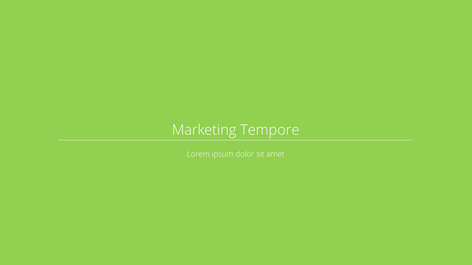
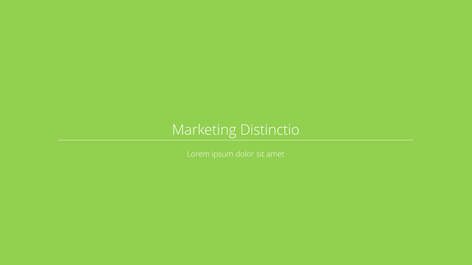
Tempore: Tempore -> Distinctio
